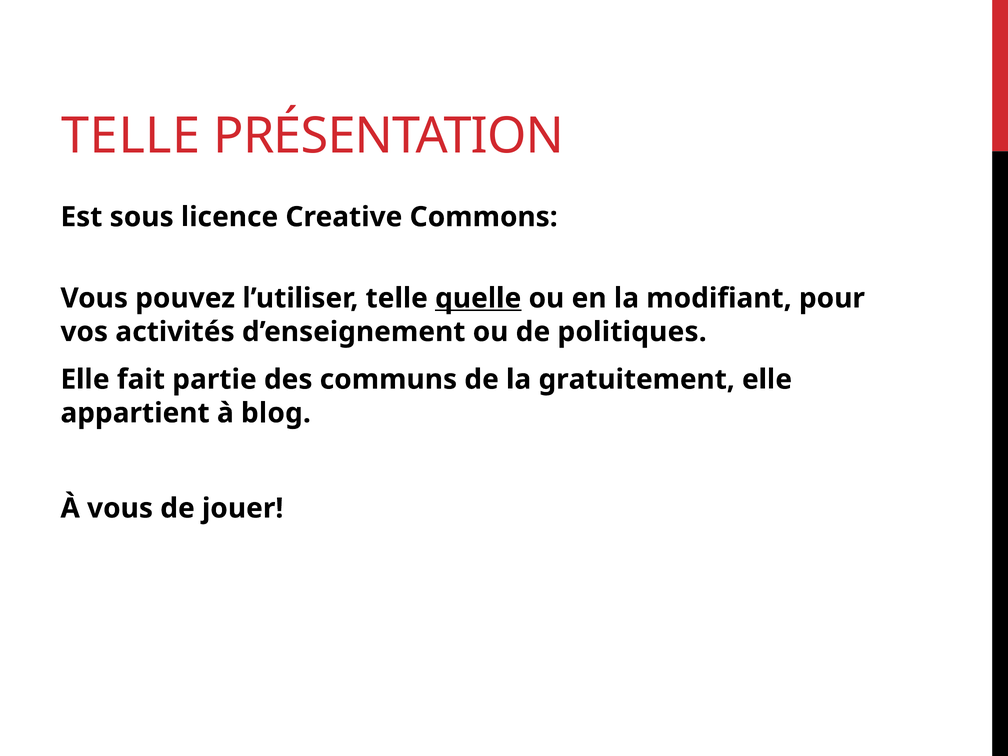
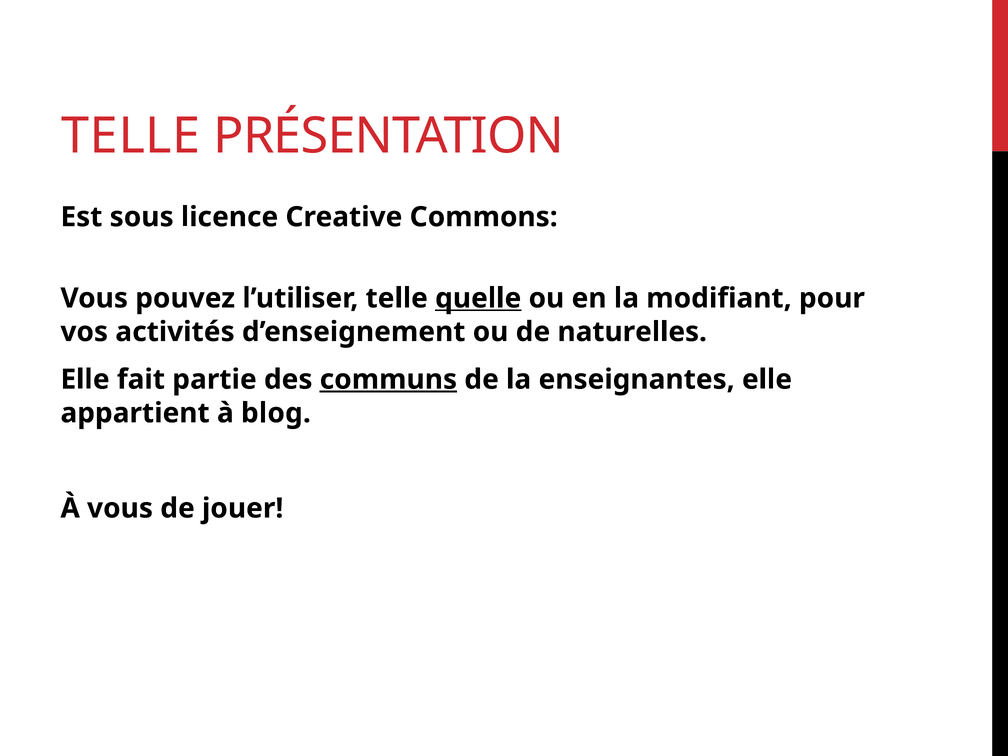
politiques: politiques -> naturelles
communs underline: none -> present
gratuitement: gratuitement -> enseignantes
